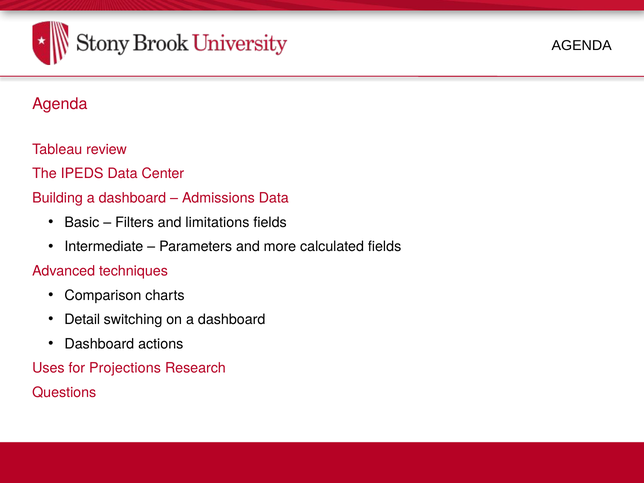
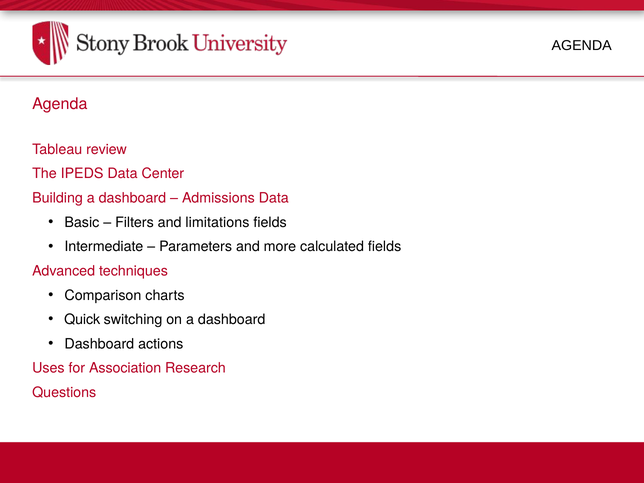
Detail: Detail -> Quick
Projections: Projections -> Association
